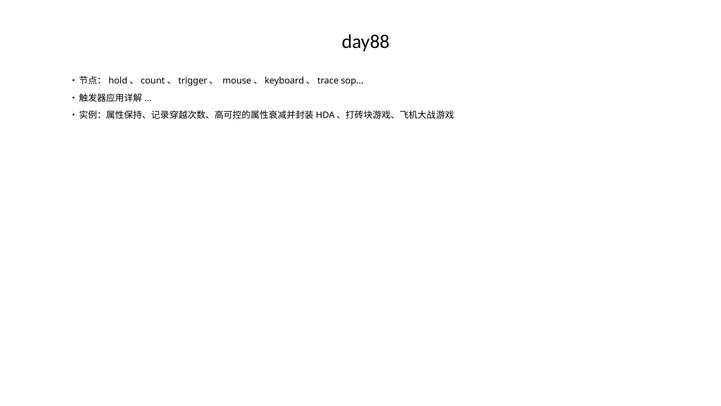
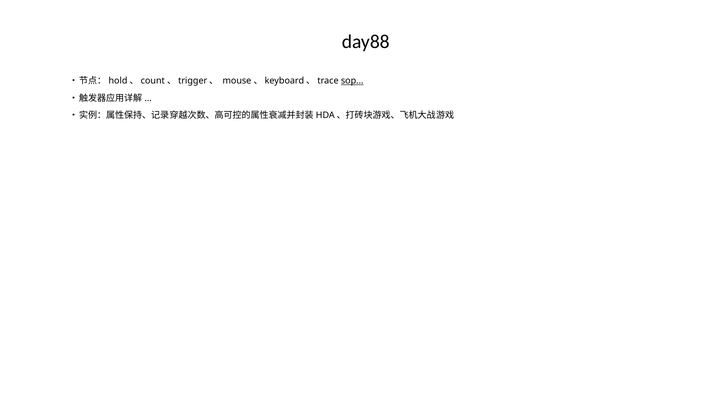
sop underline: none -> present
